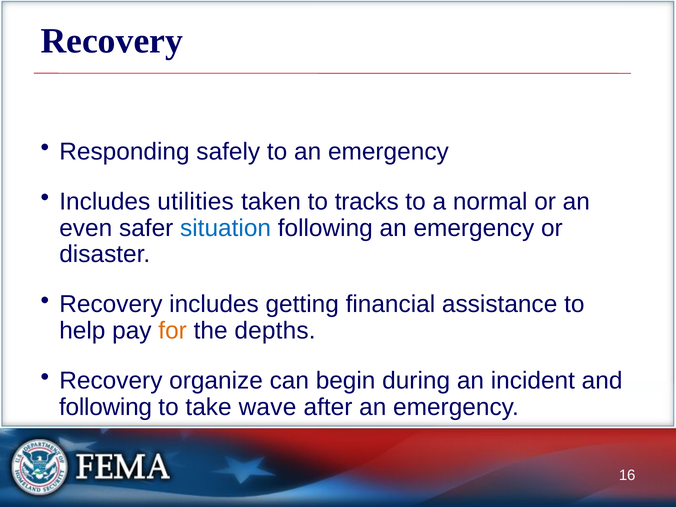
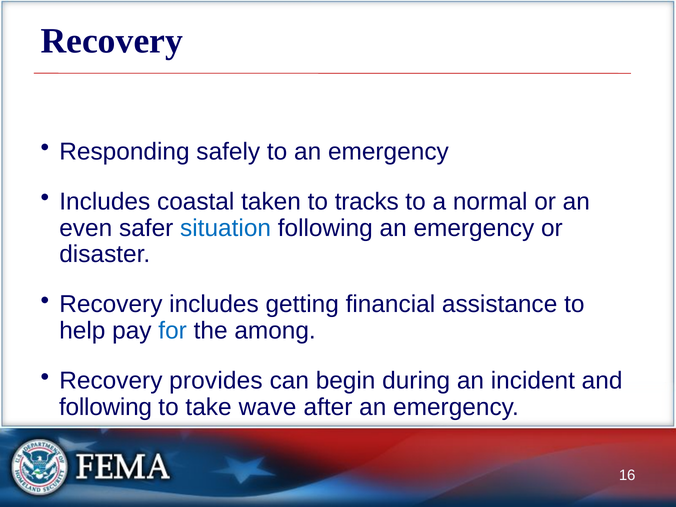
utilities: utilities -> coastal
for colour: orange -> blue
depths: depths -> among
organize: organize -> provides
